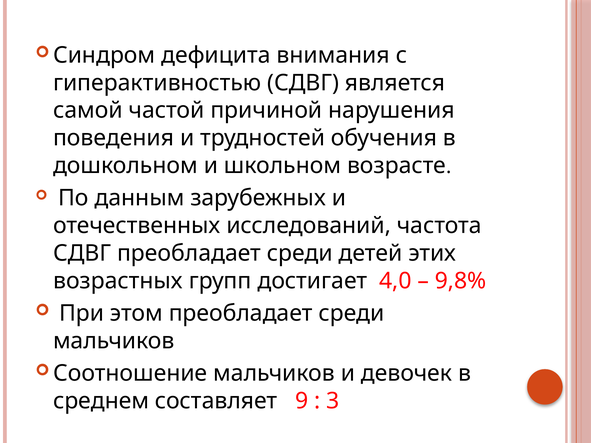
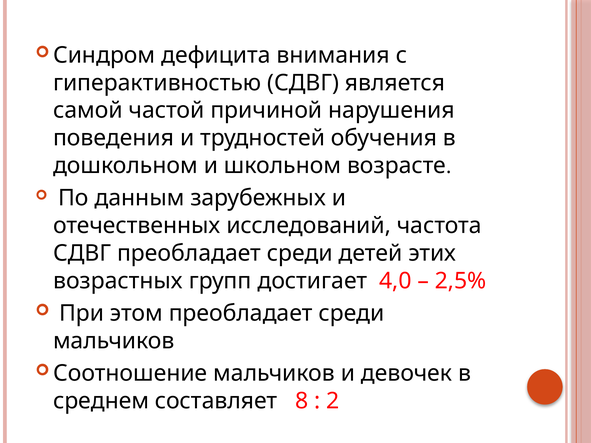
9,8%: 9,8% -> 2,5%
9: 9 -> 8
3: 3 -> 2
